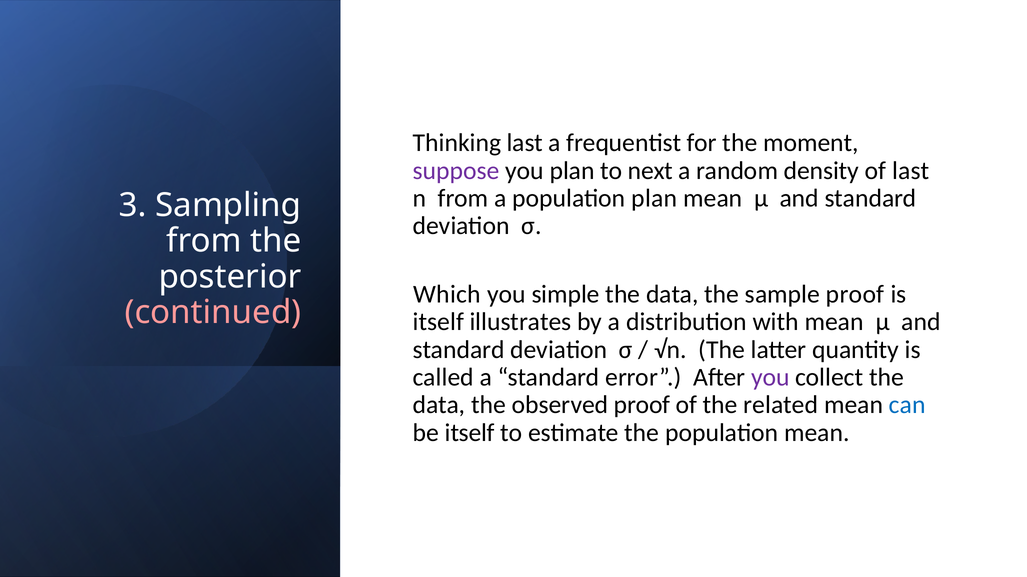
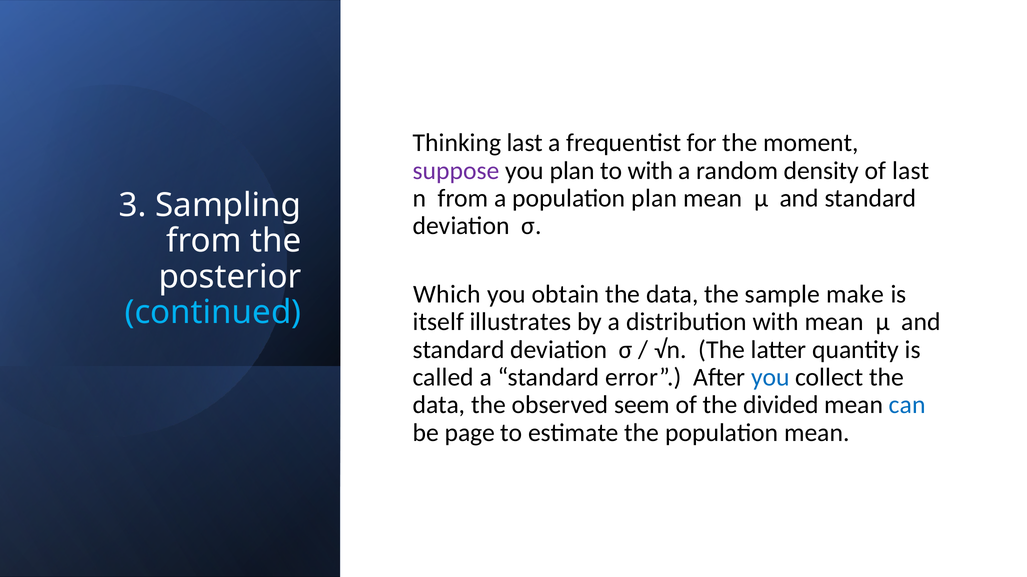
to next: next -> with
simple: simple -> obtain
sample proof: proof -> make
continued colour: pink -> light blue
you at (770, 378) colour: purple -> blue
observed proof: proof -> seem
related: related -> divided
be itself: itself -> page
